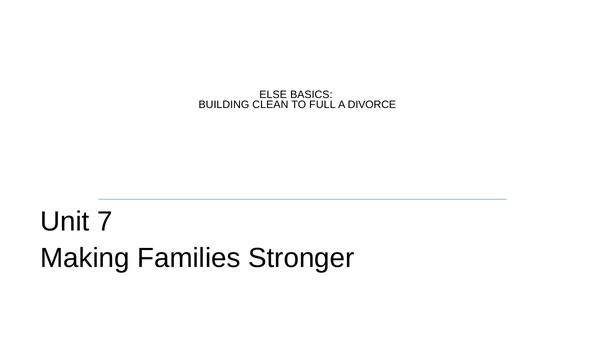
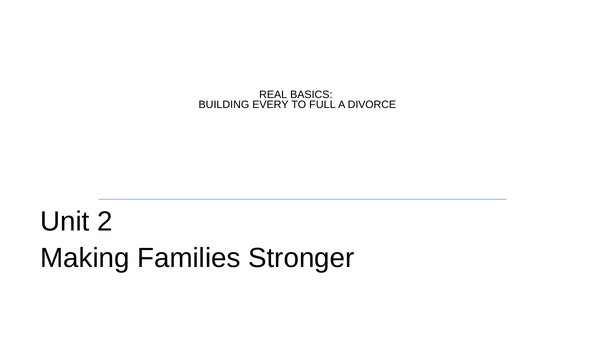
ELSE: ELSE -> REAL
CLEAN: CLEAN -> EVERY
7: 7 -> 2
